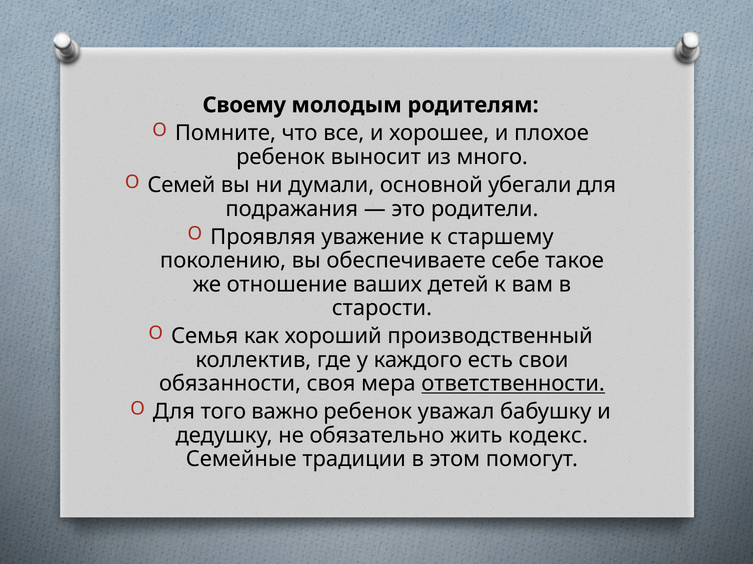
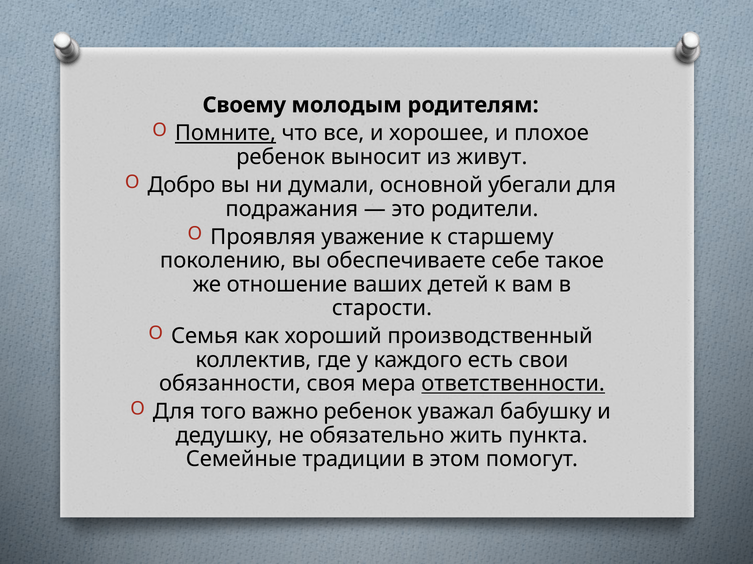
Помните underline: none -> present
много: много -> живут
Семей: Семей -> Добро
кодекс: кодекс -> пункта
